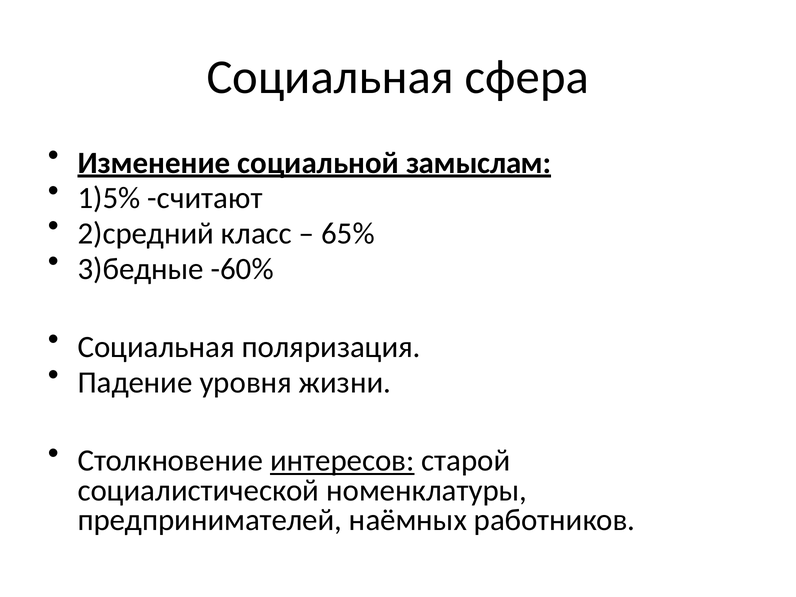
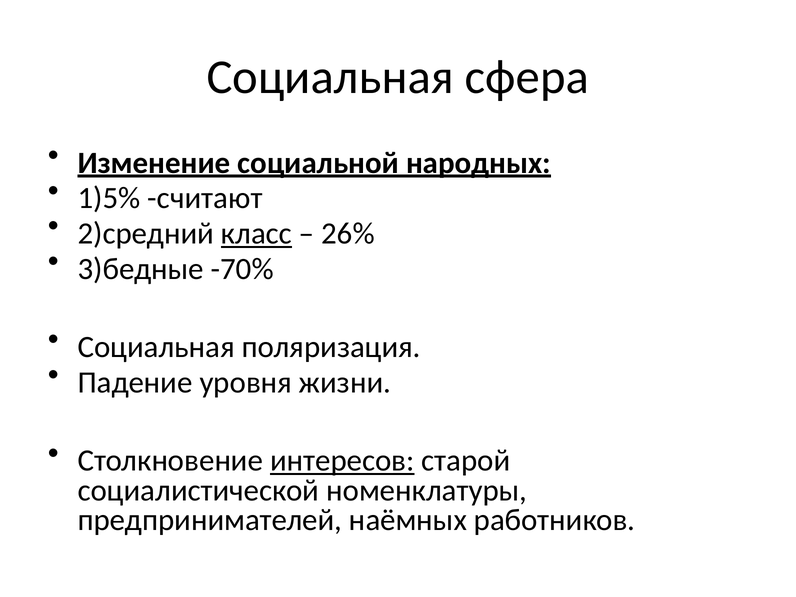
замыслам: замыслам -> народных
класс underline: none -> present
65%: 65% -> 26%
-60%: -60% -> -70%
